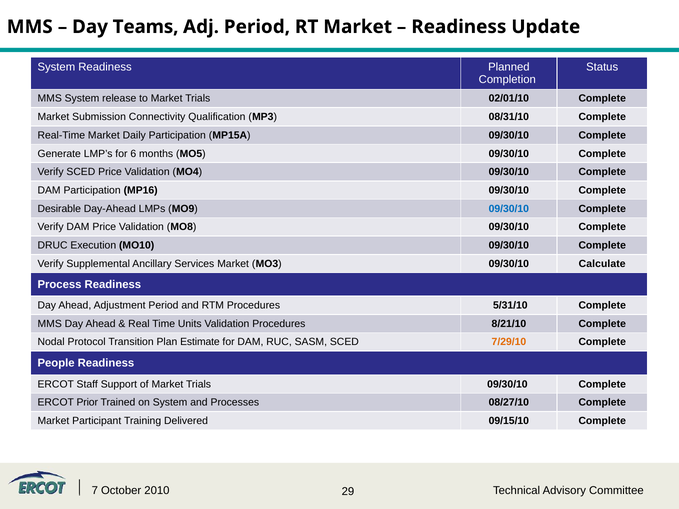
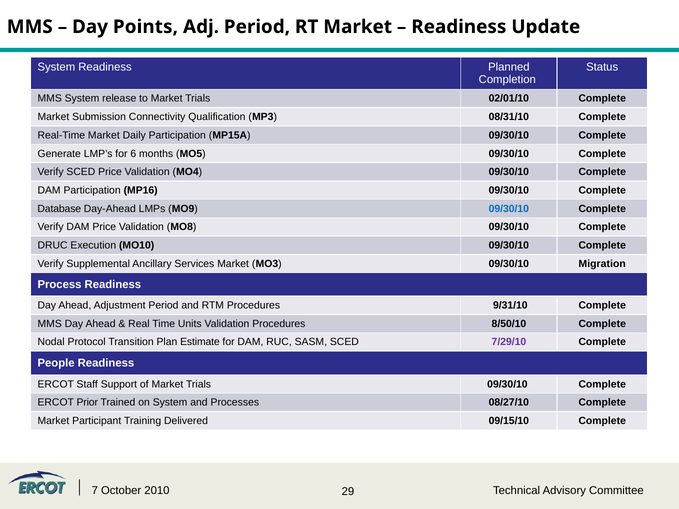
Teams: Teams -> Points
Desirable: Desirable -> Database
Calculate: Calculate -> Migration
5/31/10: 5/31/10 -> 9/31/10
8/21/10: 8/21/10 -> 8/50/10
7/29/10 colour: orange -> purple
